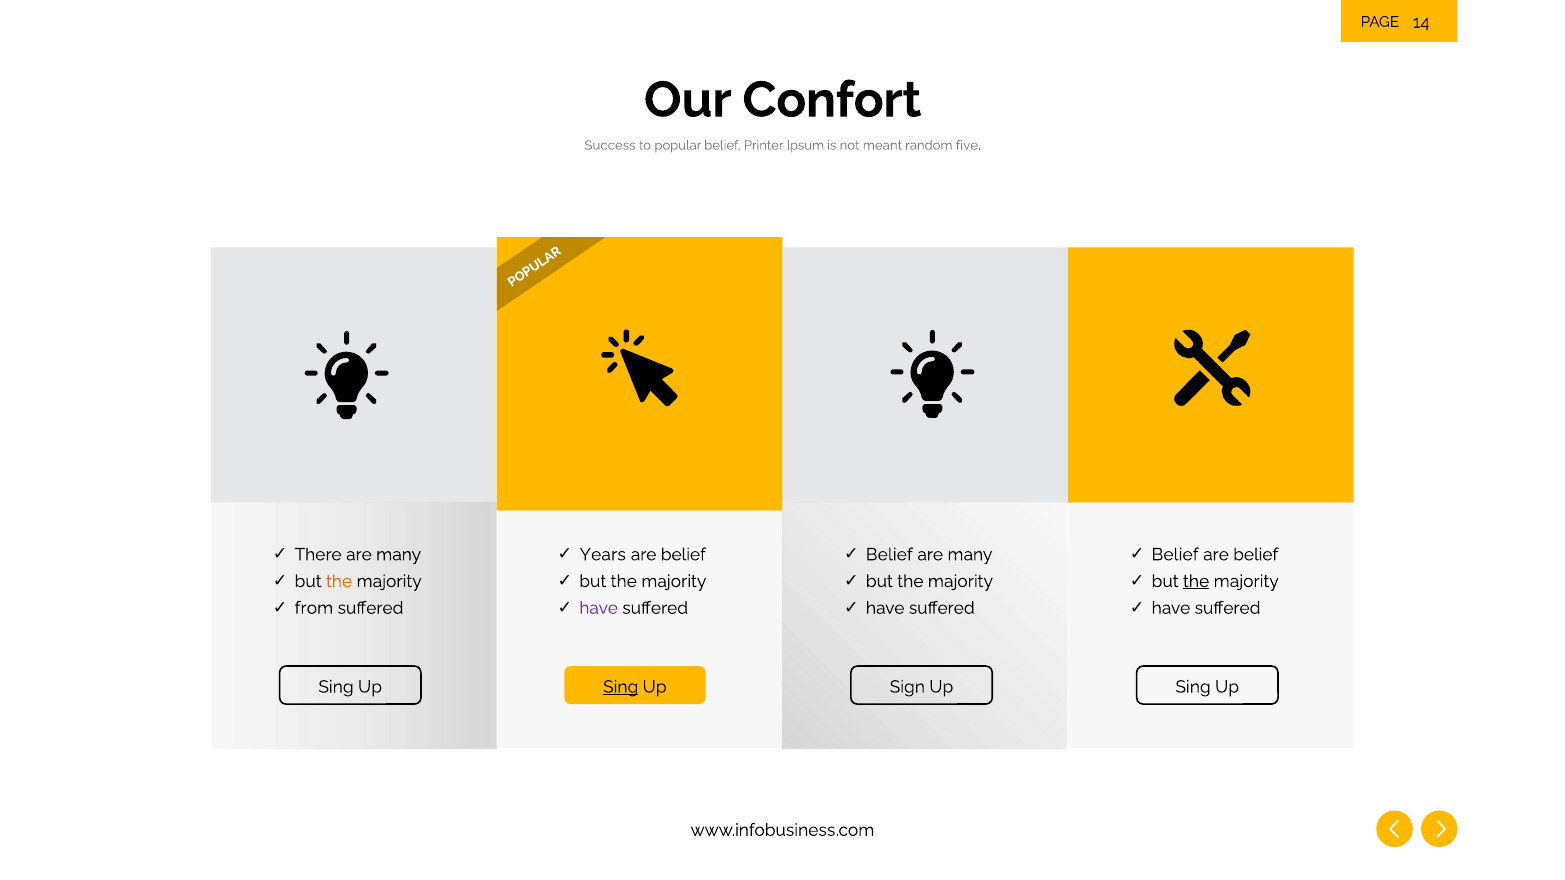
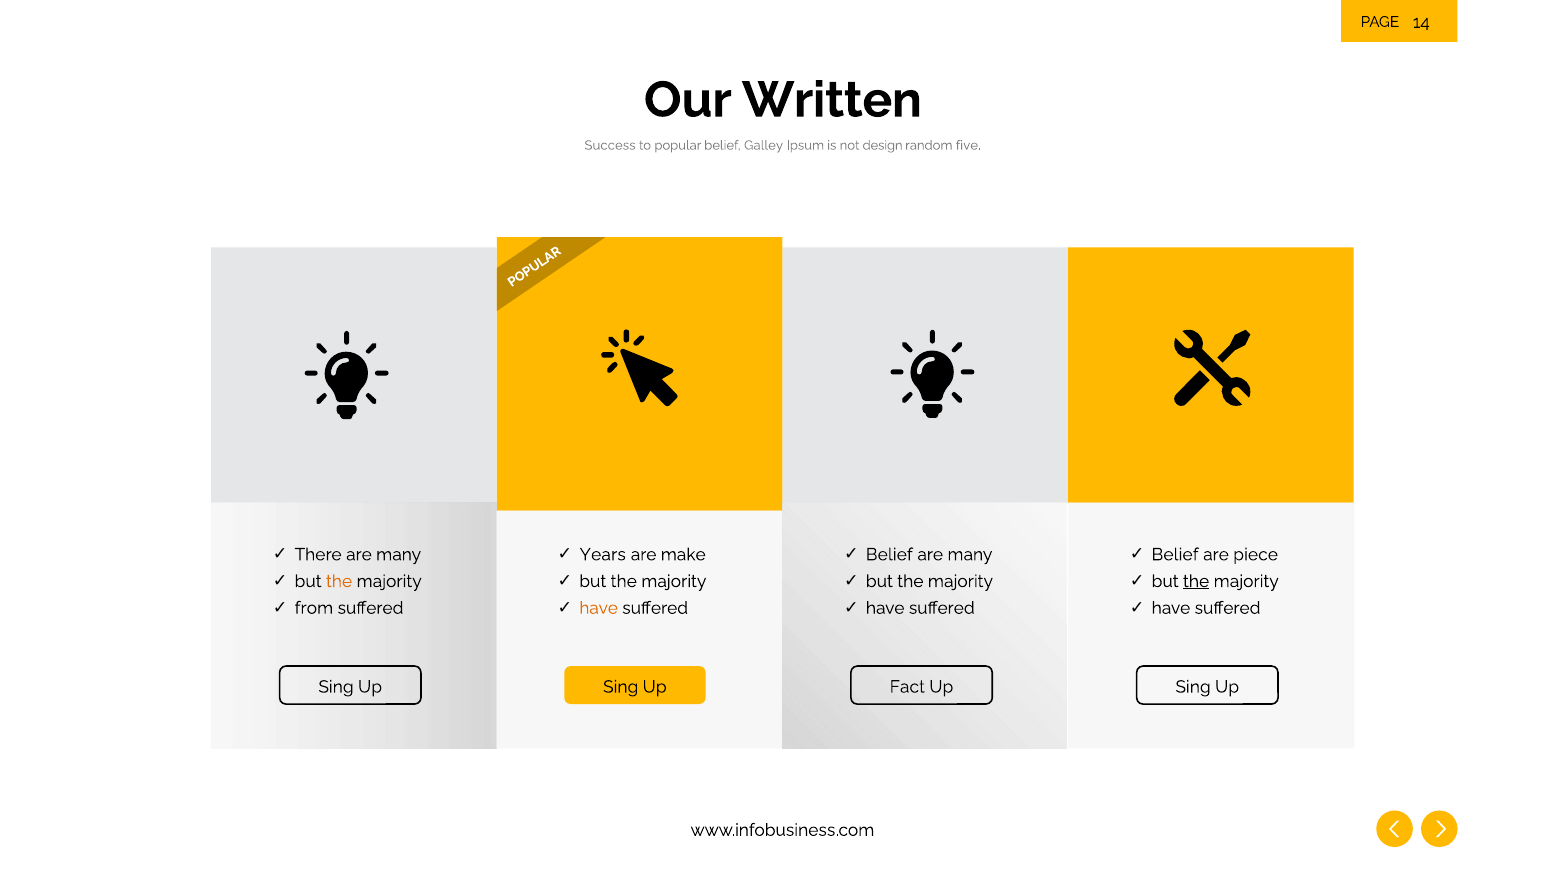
Confort: Confort -> Written
Printer: Printer -> Galley
meant: meant -> design
belief at (683, 555): belief -> make
belief at (1256, 555): belief -> piece
have at (599, 608) colour: purple -> orange
Sing at (621, 687) underline: present -> none
Sign: Sign -> Fact
